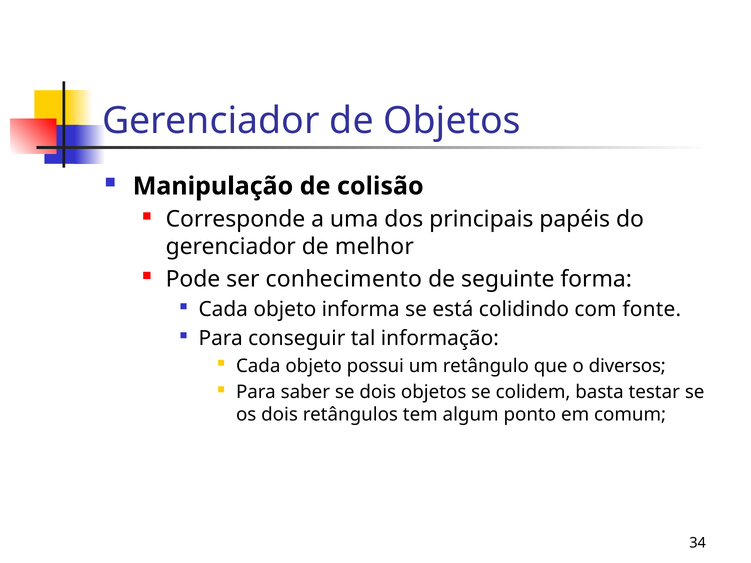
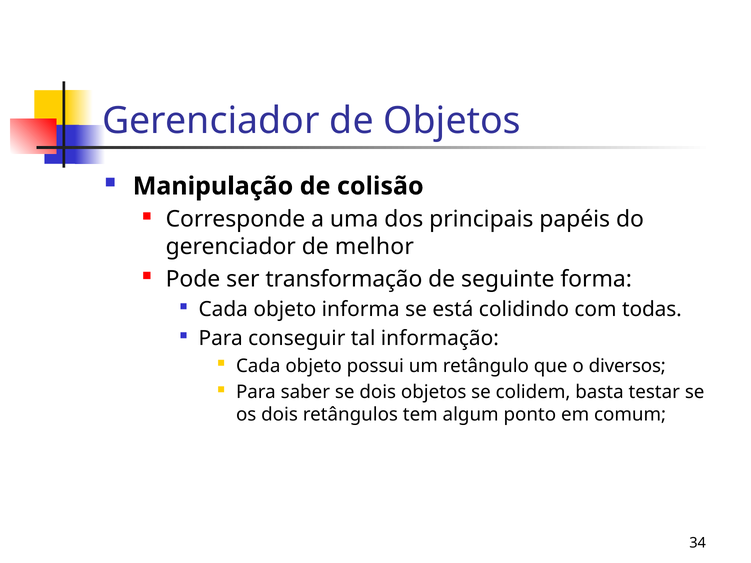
conhecimento: conhecimento -> transformação
fonte: fonte -> todas
